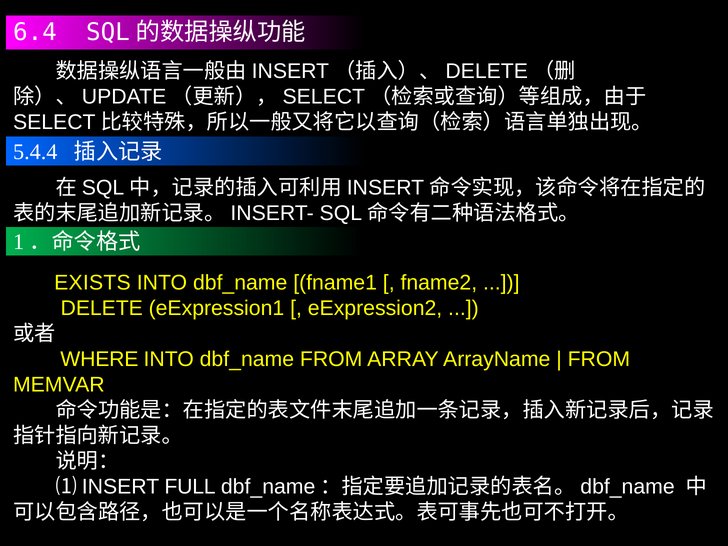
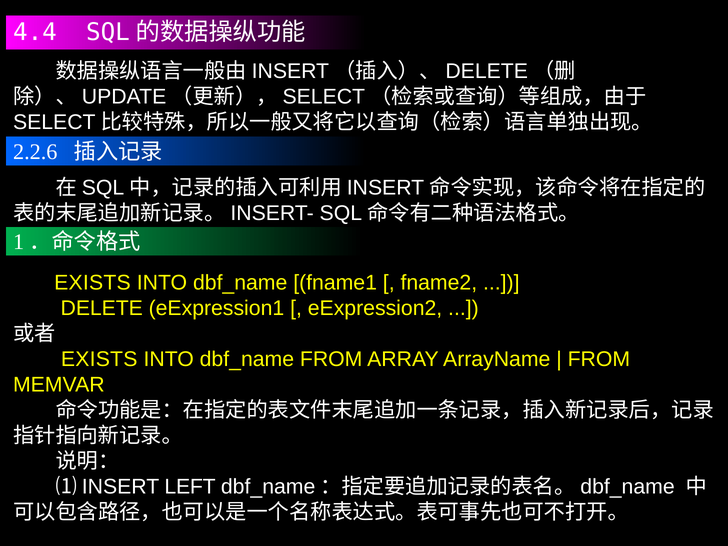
6.4: 6.4 -> 4.4
5.4.4: 5.4.4 -> 2.2.6
WHERE at (99, 359): WHERE -> EXISTS
FULL: FULL -> LEFT
